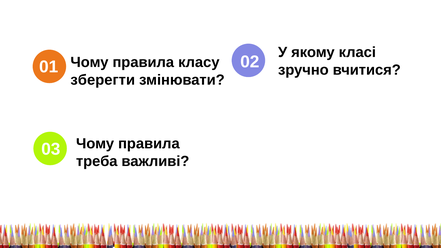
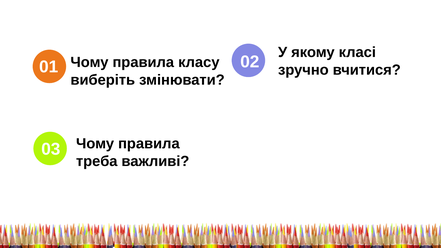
зберегти: зберегти -> виберіть
